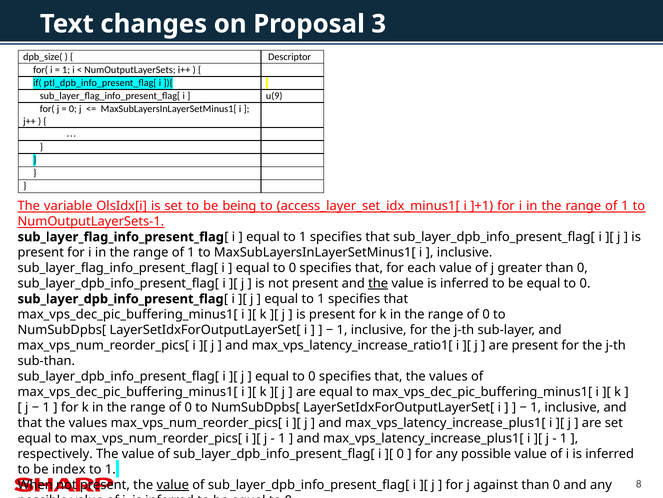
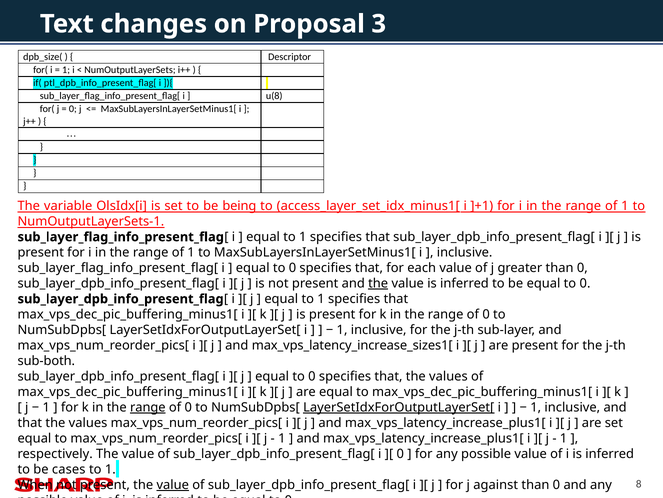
u(9: u(9 -> u(8
max_vps_latency_increase_ratio1[: max_vps_latency_increase_ratio1[ -> max_vps_latency_increase_sizes1[
sub-than: sub-than -> sub-both
range at (148, 407) underline: none -> present
LayerSetIdxForOutputLayerSet[ at (399, 407) underline: none -> present
index: index -> cases
